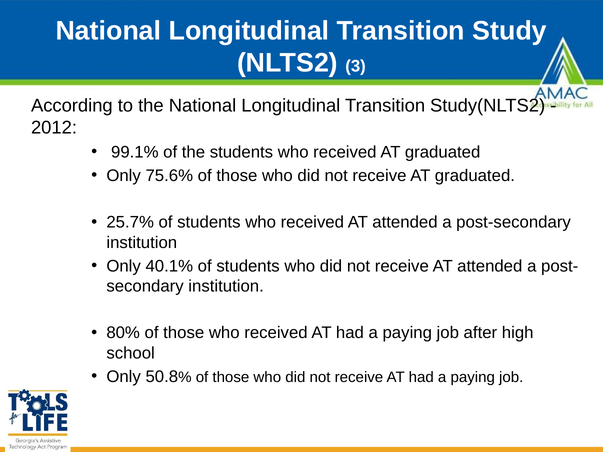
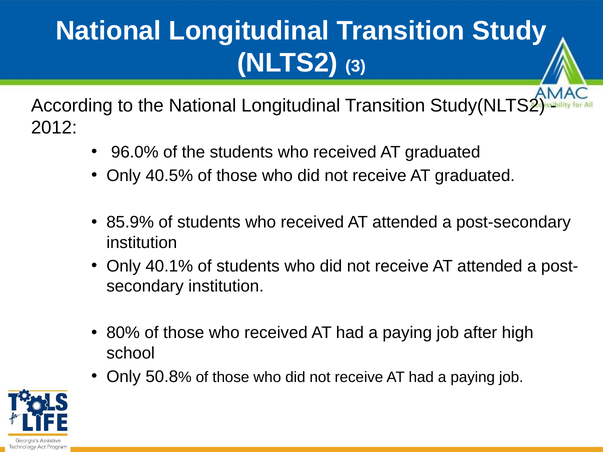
99.1%: 99.1% -> 96.0%
75.6%: 75.6% -> 40.5%
25.7%: 25.7% -> 85.9%
